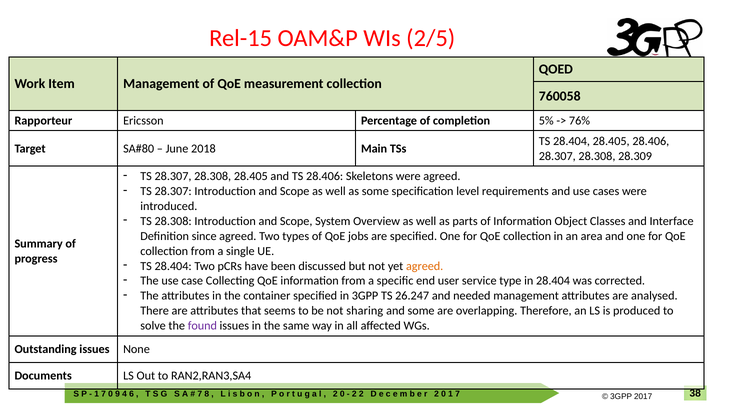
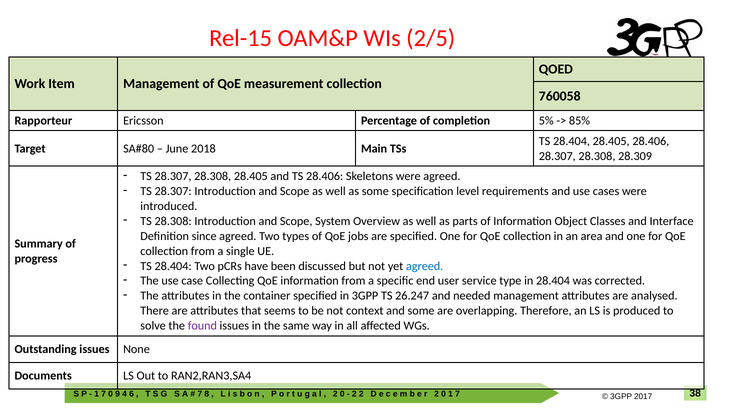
76%: 76% -> 85%
agreed at (425, 266) colour: orange -> blue
sharing: sharing -> context
